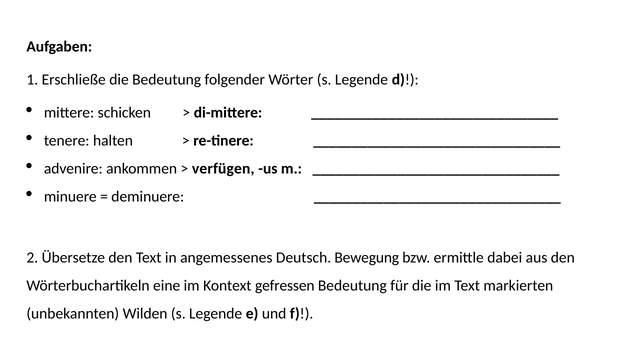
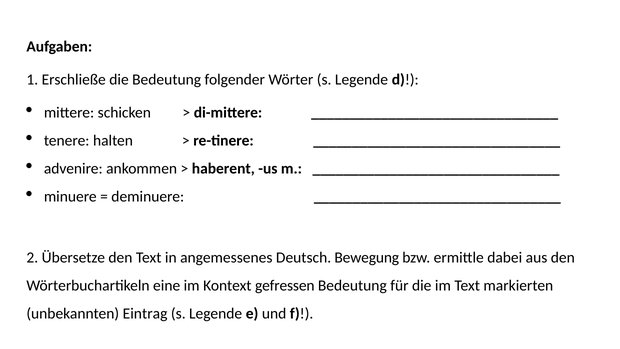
verfügen: verfügen -> haberent
Wilden: Wilden -> Eintrag
